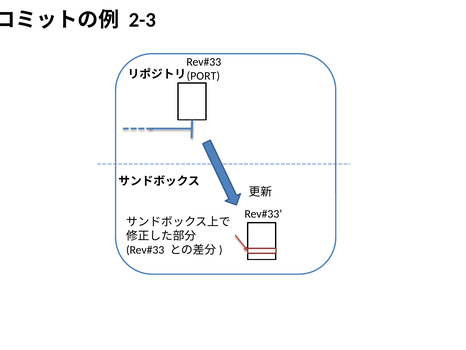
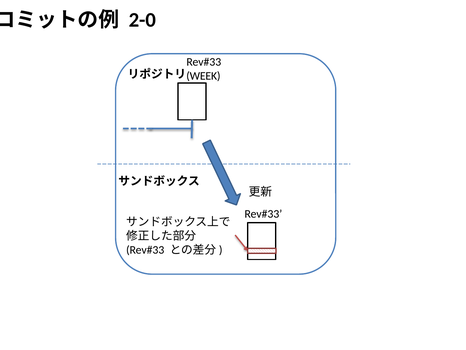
2-3: 2-3 -> 2-0
PORT: PORT -> WEEK
